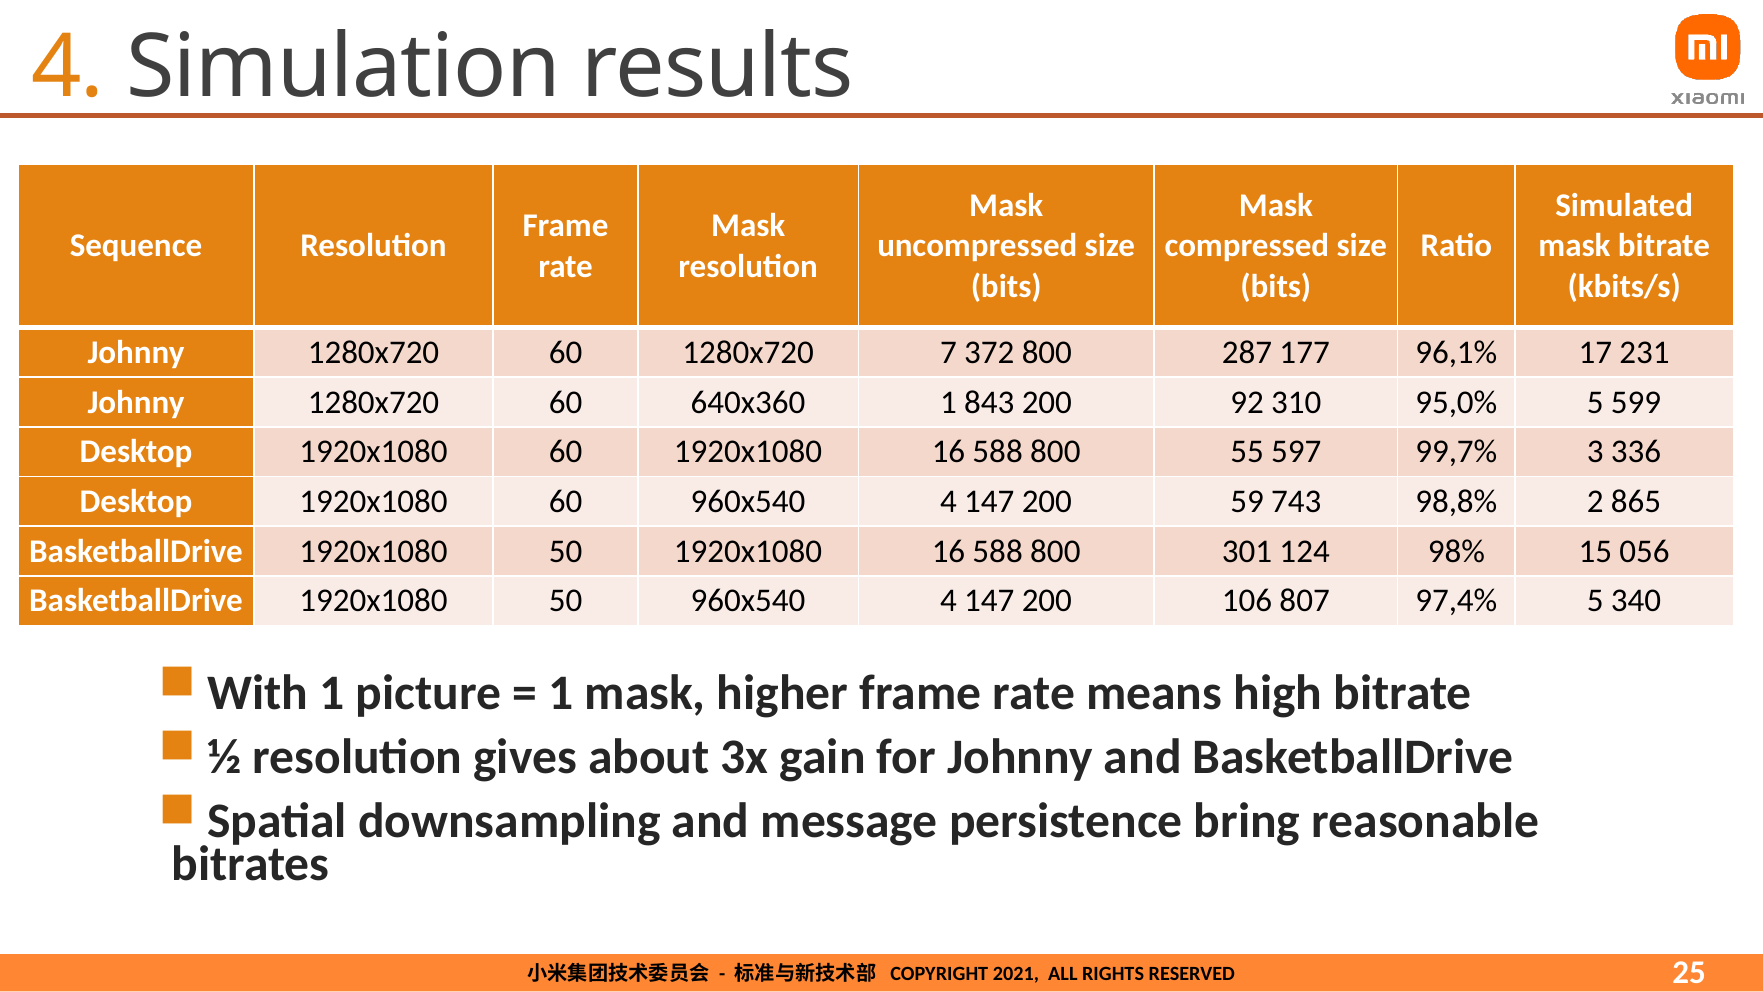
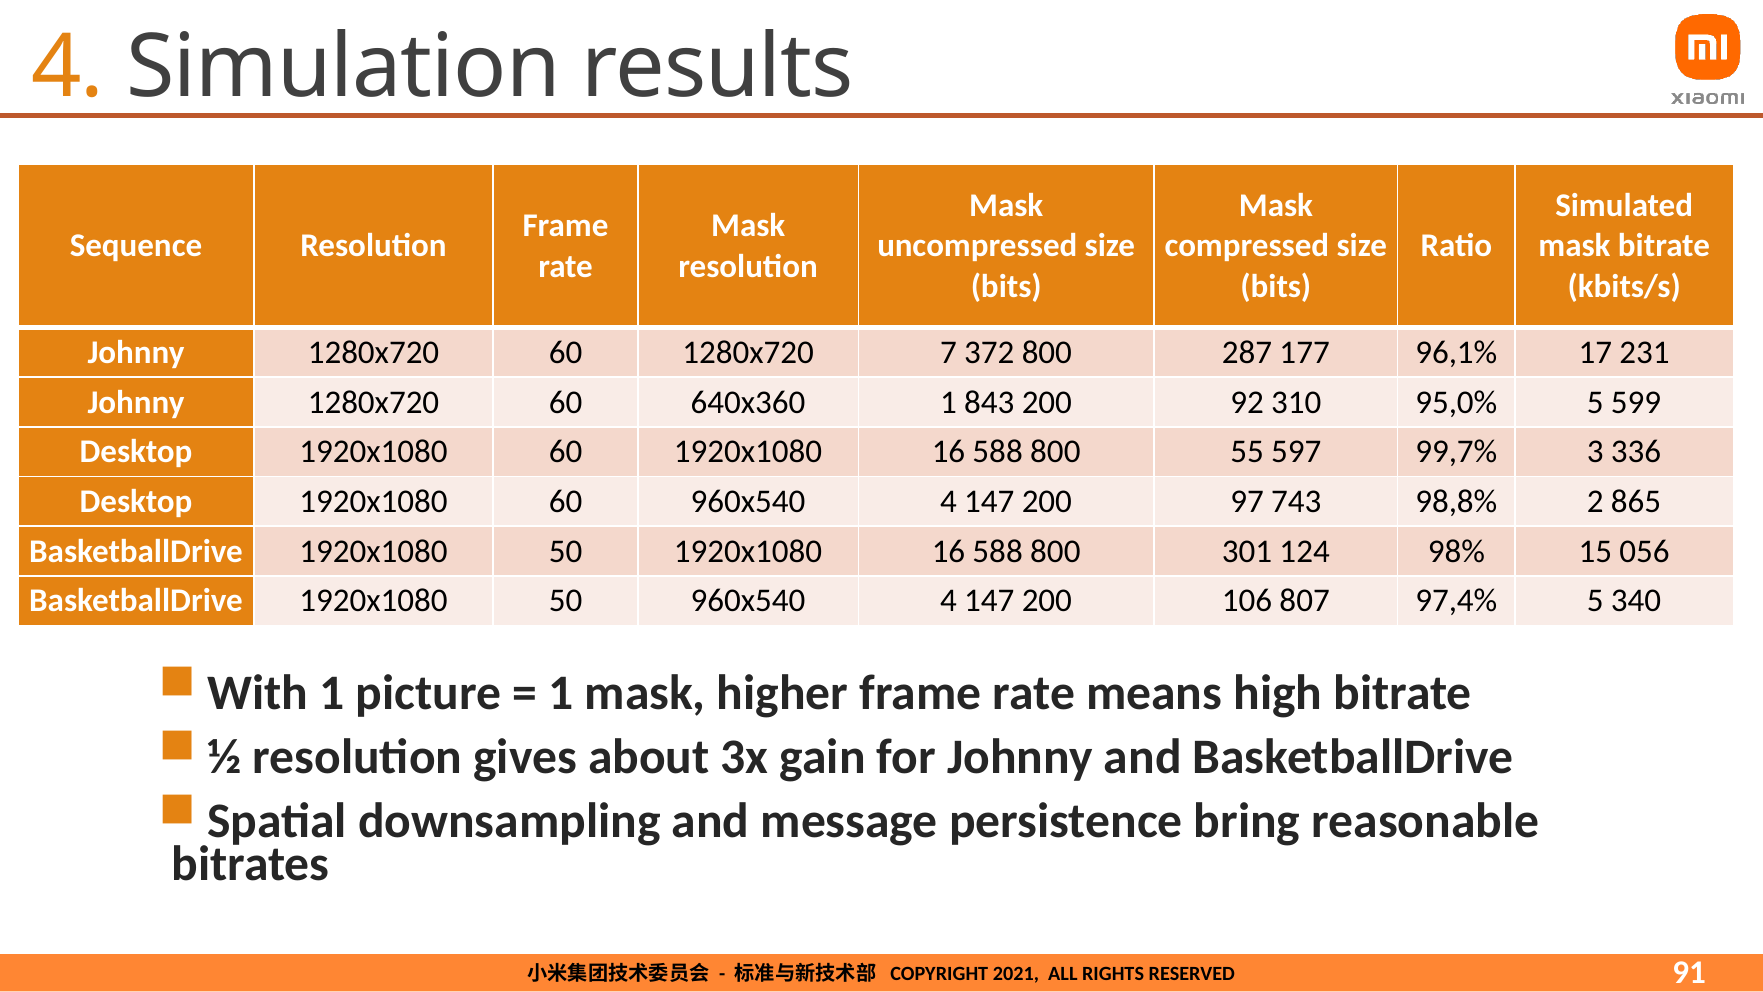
59: 59 -> 97
25: 25 -> 91
